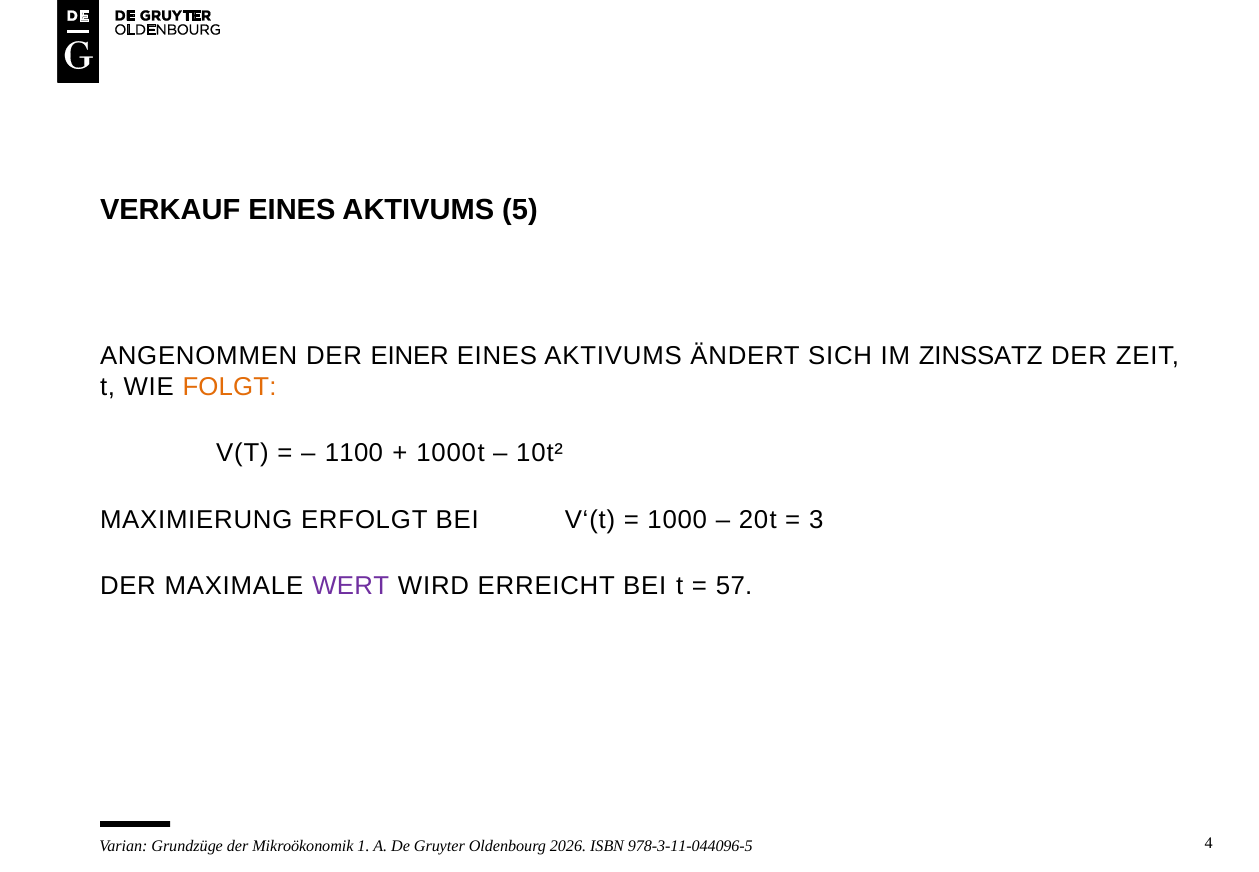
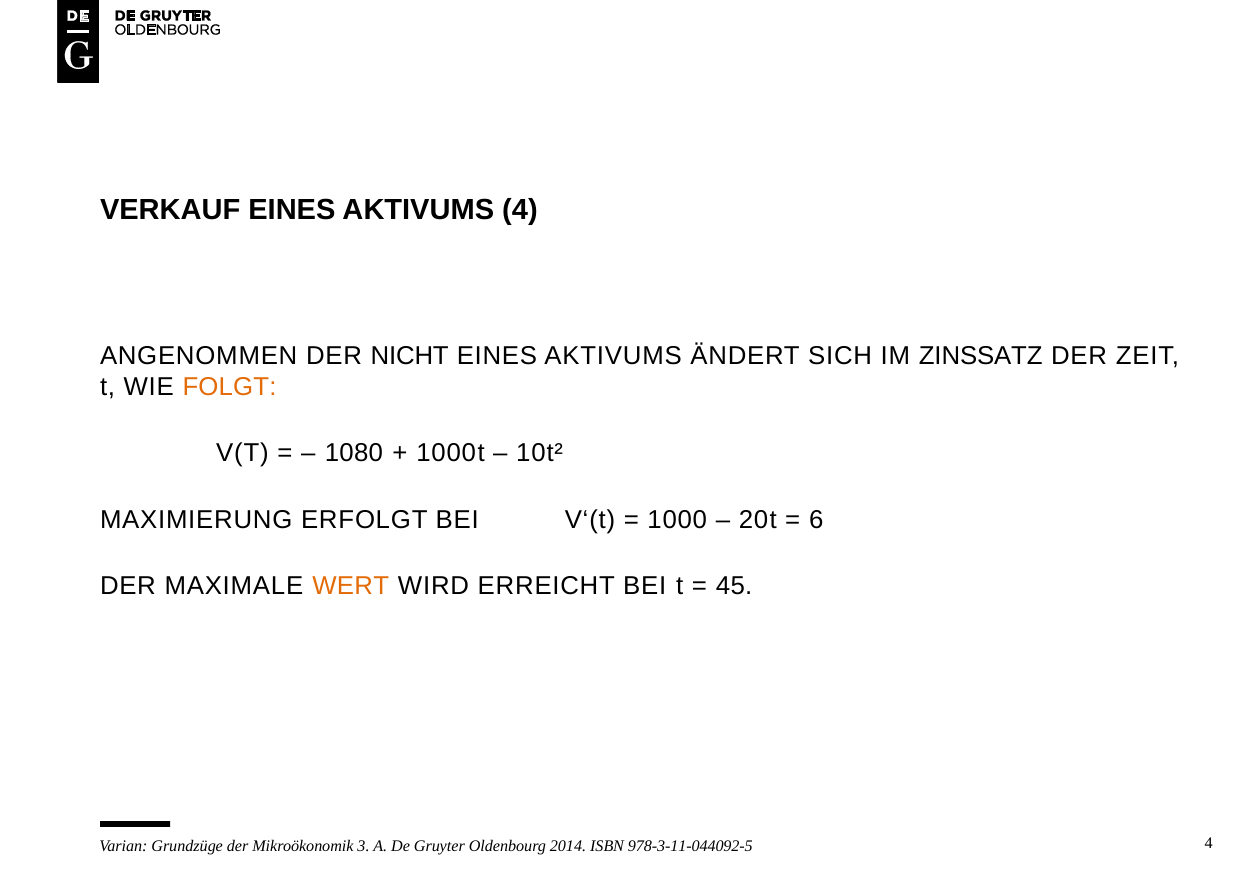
AKTIVUMS 5: 5 -> 4
EINER: EINER -> NICHT
1100: 1100 -> 1080
3: 3 -> 6
WERT colour: purple -> orange
57: 57 -> 45
1: 1 -> 3
2026: 2026 -> 2014
978-3-11-044096-5: 978-3-11-044096-5 -> 978-3-11-044092-5
